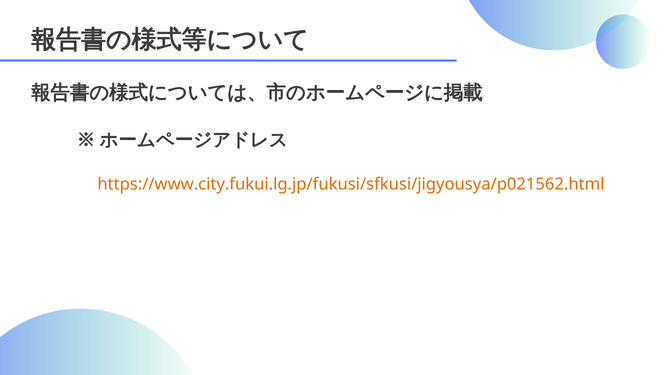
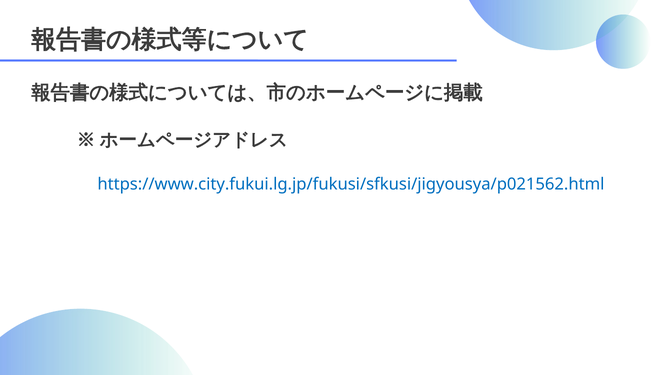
https://www.city.fukui.lg.jp/fukusi/sfkusi/jigyousya/p021562.html colour: orange -> blue
